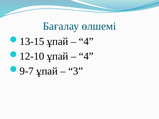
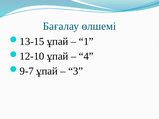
4 at (86, 42): 4 -> 1
